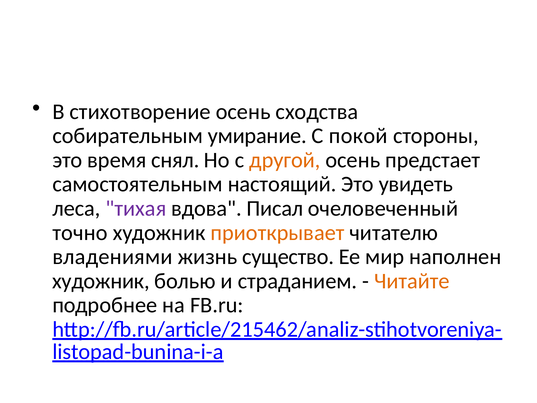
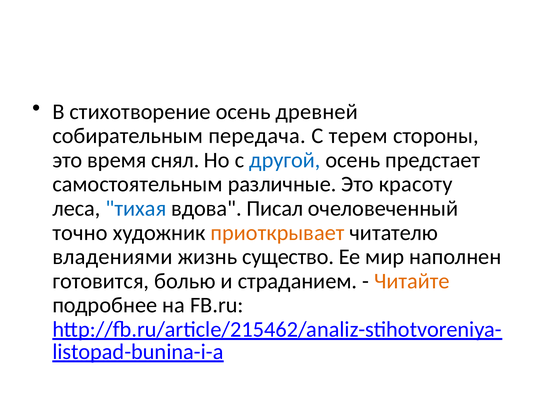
сходства: сходства -> древней
умирание: умирание -> передача
покой: покой -> терем
другой colour: orange -> blue
настоящий: настоящий -> различные
увидеть: увидеть -> красоту
тихая colour: purple -> blue
художник at (101, 281): художник -> готовится
